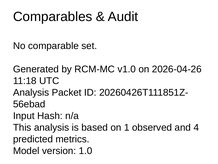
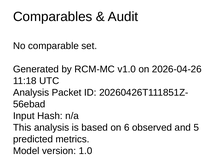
1: 1 -> 6
4: 4 -> 5
